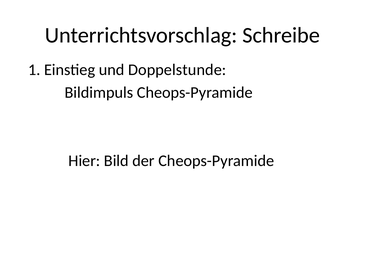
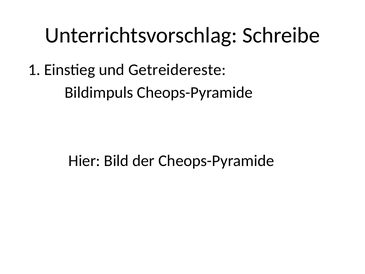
Doppelstunde: Doppelstunde -> Getreidereste
